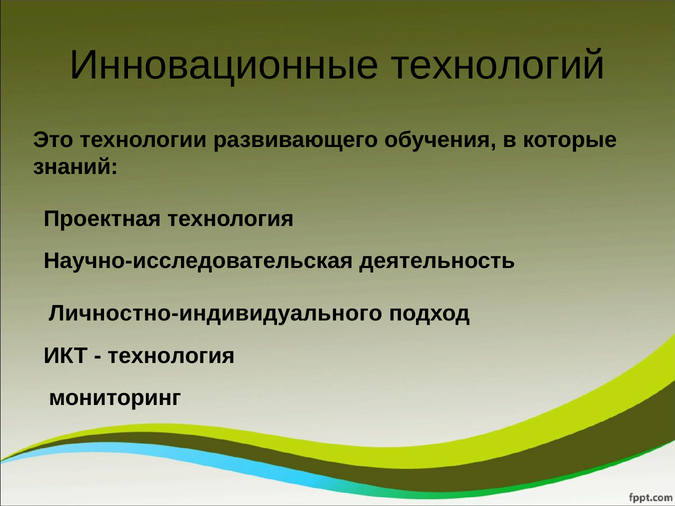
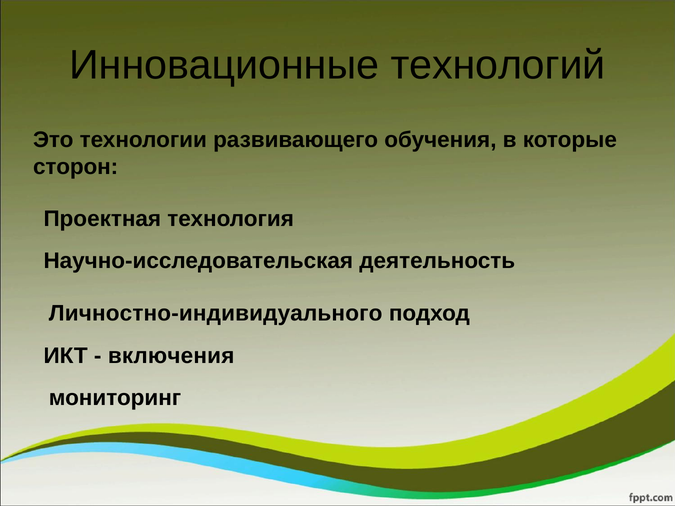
знаний: знаний -> сторон
технология at (171, 356): технология -> включения
